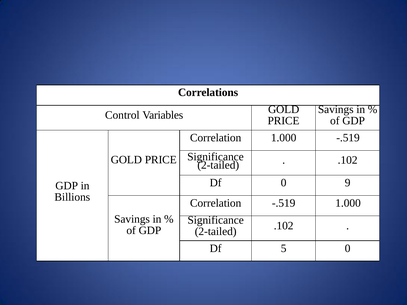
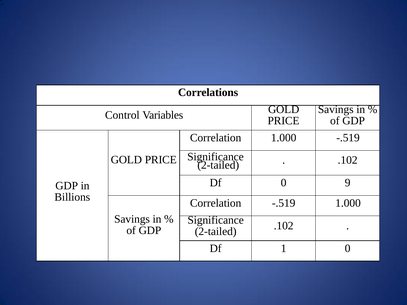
5: 5 -> 1
